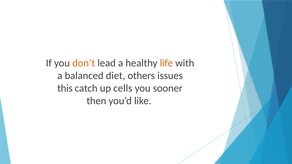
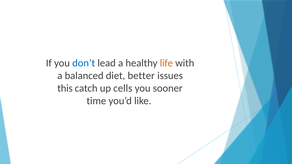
don’t colour: orange -> blue
others: others -> better
then: then -> time
